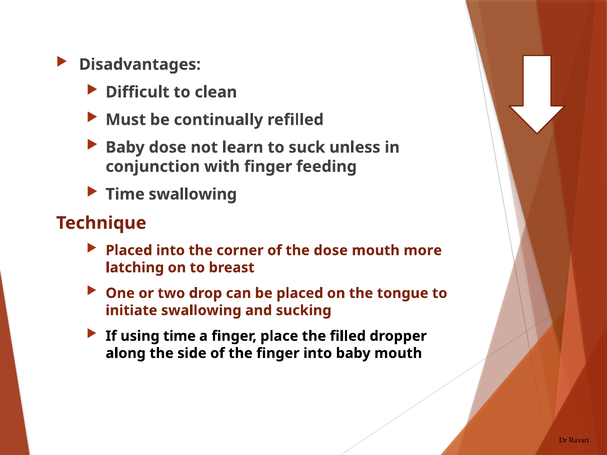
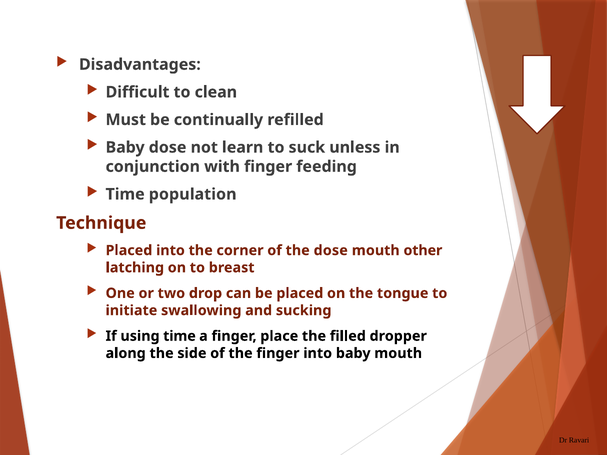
Time swallowing: swallowing -> population
more: more -> other
